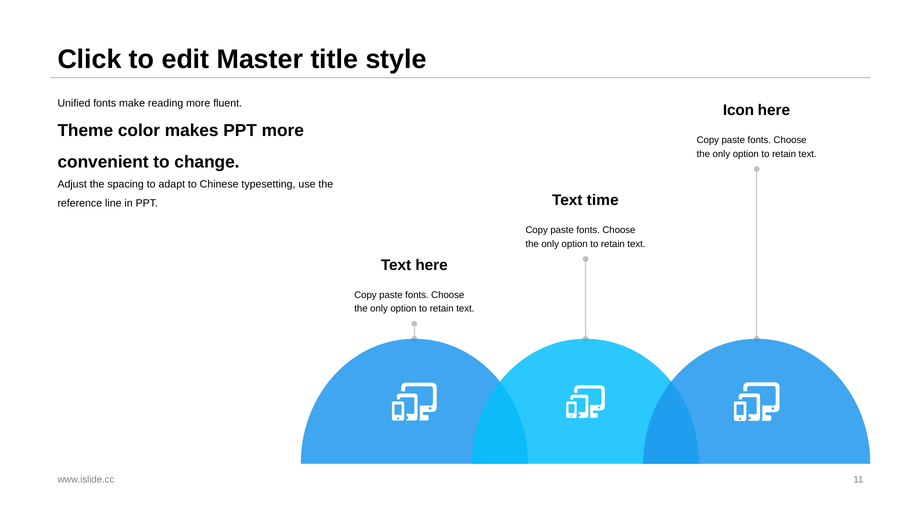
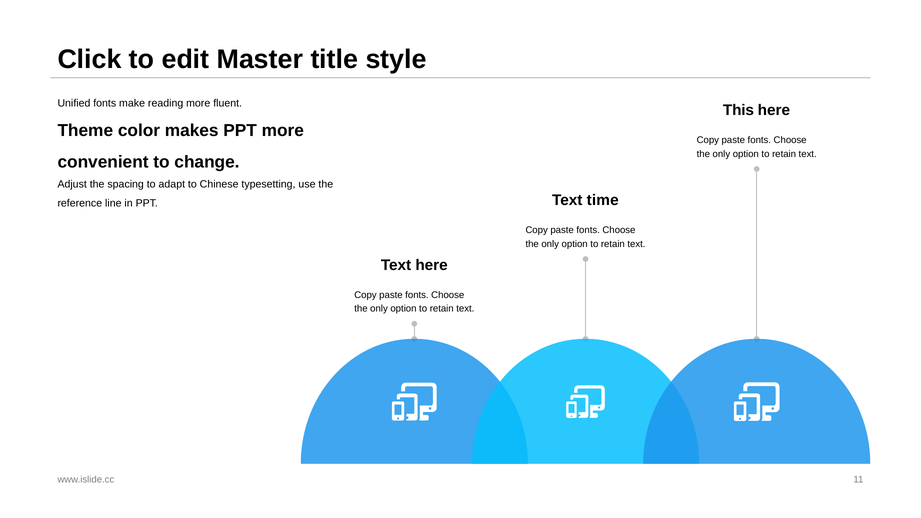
Icon: Icon -> This
